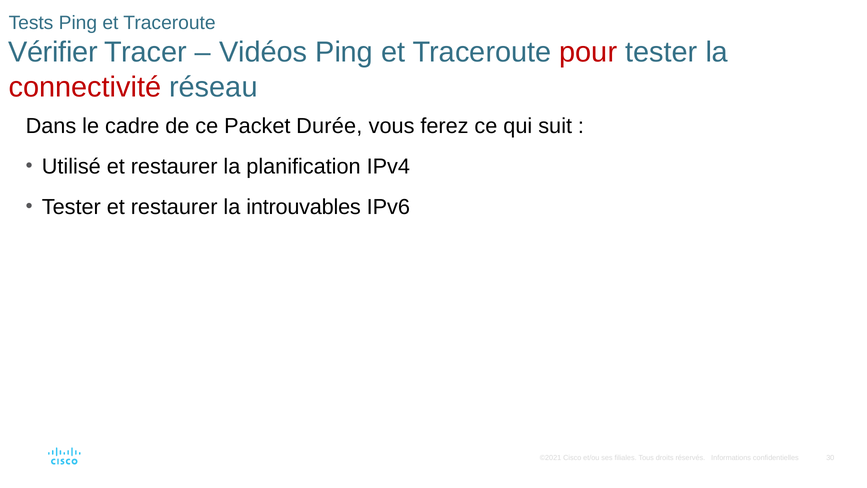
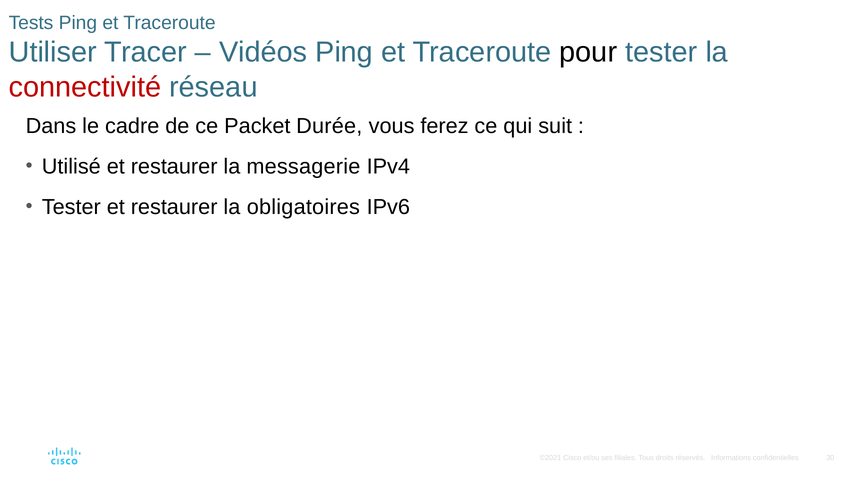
Vérifier: Vérifier -> Utiliser
pour colour: red -> black
planification: planification -> messagerie
introuvables: introuvables -> obligatoires
